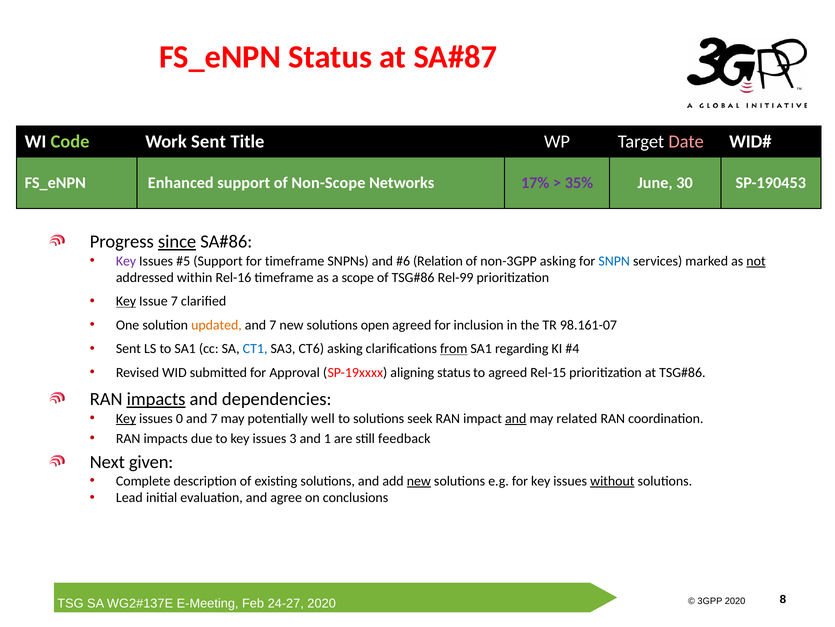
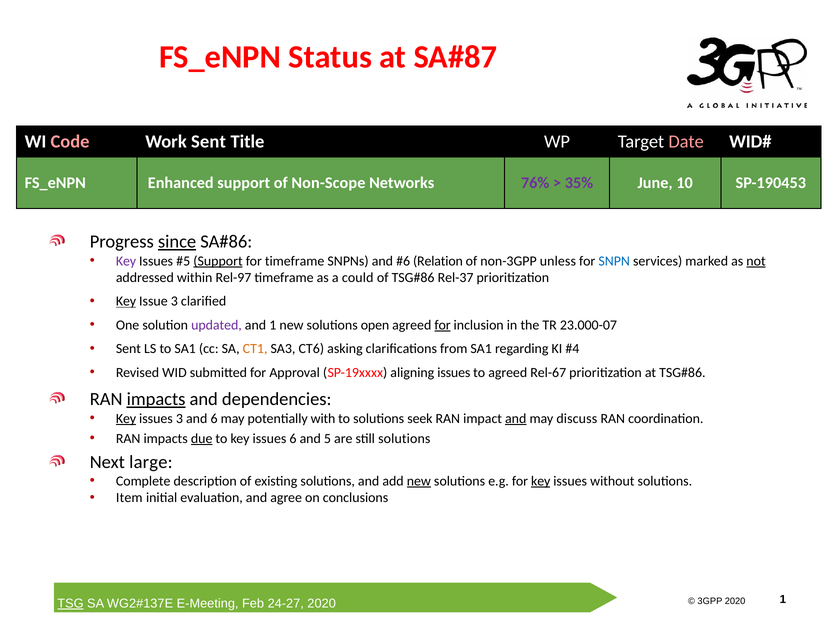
Code colour: light green -> pink
17%: 17% -> 76%
30: 30 -> 10
Support at (218, 261) underline: none -> present
non-3GPP asking: asking -> unless
Rel-16: Rel-16 -> Rel-97
scope: scope -> could
Rel-99: Rel-99 -> Rel-37
Issue 7: 7 -> 3
updated colour: orange -> purple
7 at (273, 325): 7 -> 1
for at (443, 325) underline: none -> present
98.161-07: 98.161-07 -> 23.000-07
CT1 colour: blue -> orange
from underline: present -> none
aligning status: status -> issues
Rel-15: Rel-15 -> Rel-67
issues 0: 0 -> 3
7 at (214, 418): 7 -> 6
well: well -> with
related: related -> discuss
due underline: none -> present
issues 3: 3 -> 6
1: 1 -> 5
still feedback: feedback -> solutions
given: given -> large
key at (541, 481) underline: none -> present
without underline: present -> none
Lead: Lead -> Item
TSG underline: none -> present
8 at (783, 599): 8 -> 1
